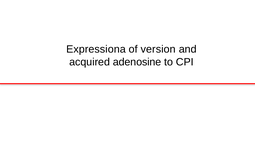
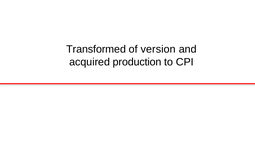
Expressiona: Expressiona -> Transformed
adenosine: adenosine -> production
